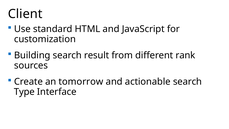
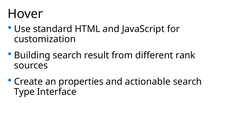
Client: Client -> Hover
tomorrow: tomorrow -> properties
